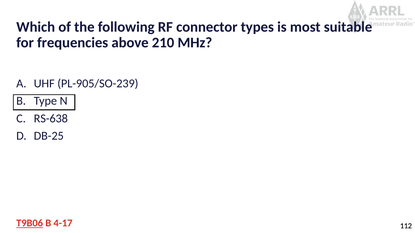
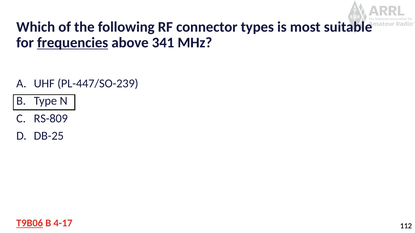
frequencies underline: none -> present
210: 210 -> 341
PL-905/SO-239: PL-905/SO-239 -> PL-447/SO-239
RS-638: RS-638 -> RS-809
